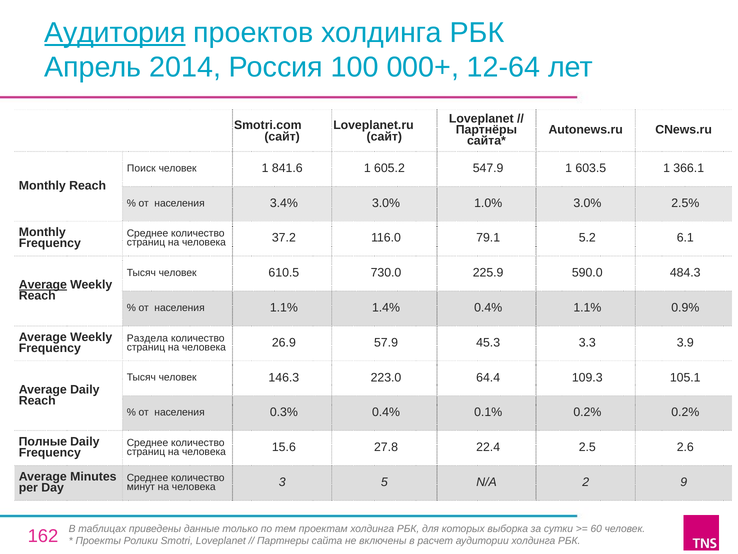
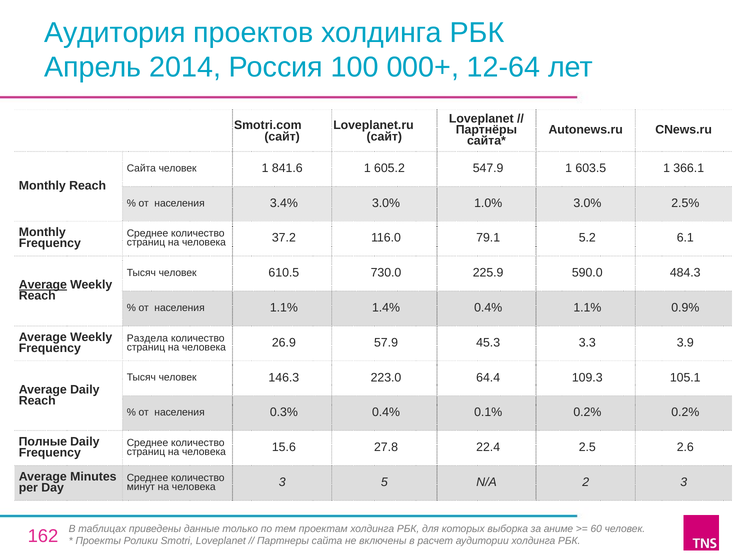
Аудитория underline: present -> none
Поиск at (141, 168): Поиск -> Сайта
2 9: 9 -> 3
сутки: сутки -> аниме
